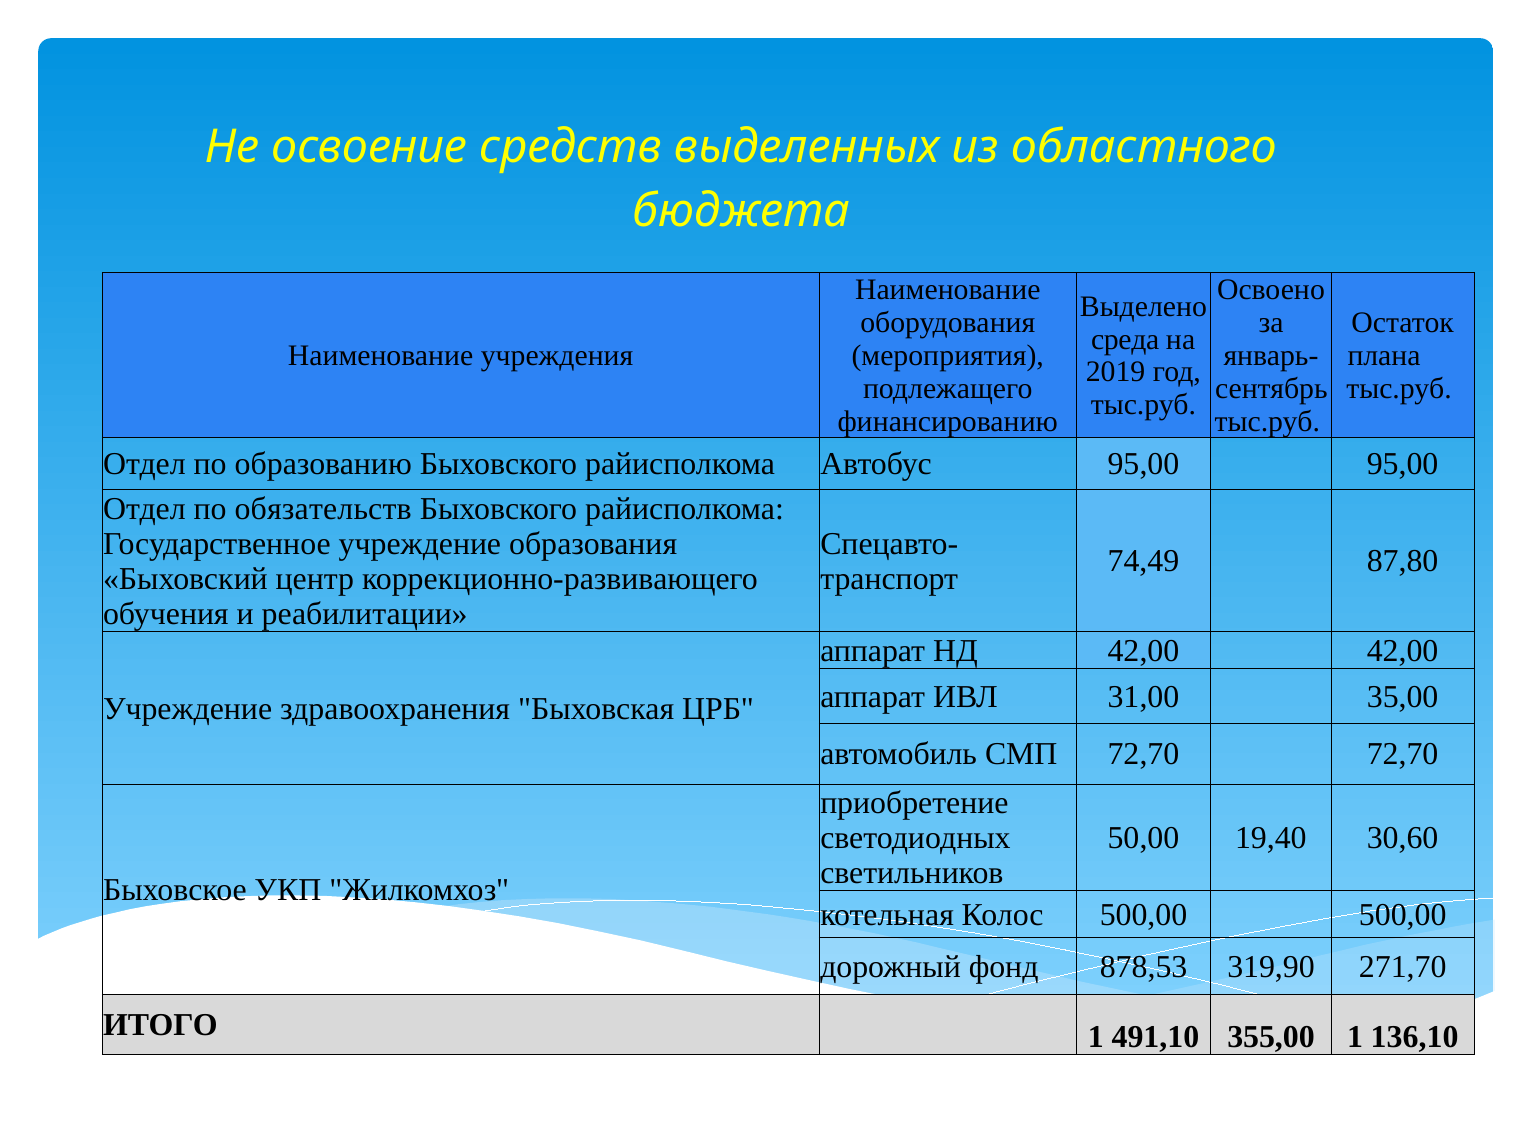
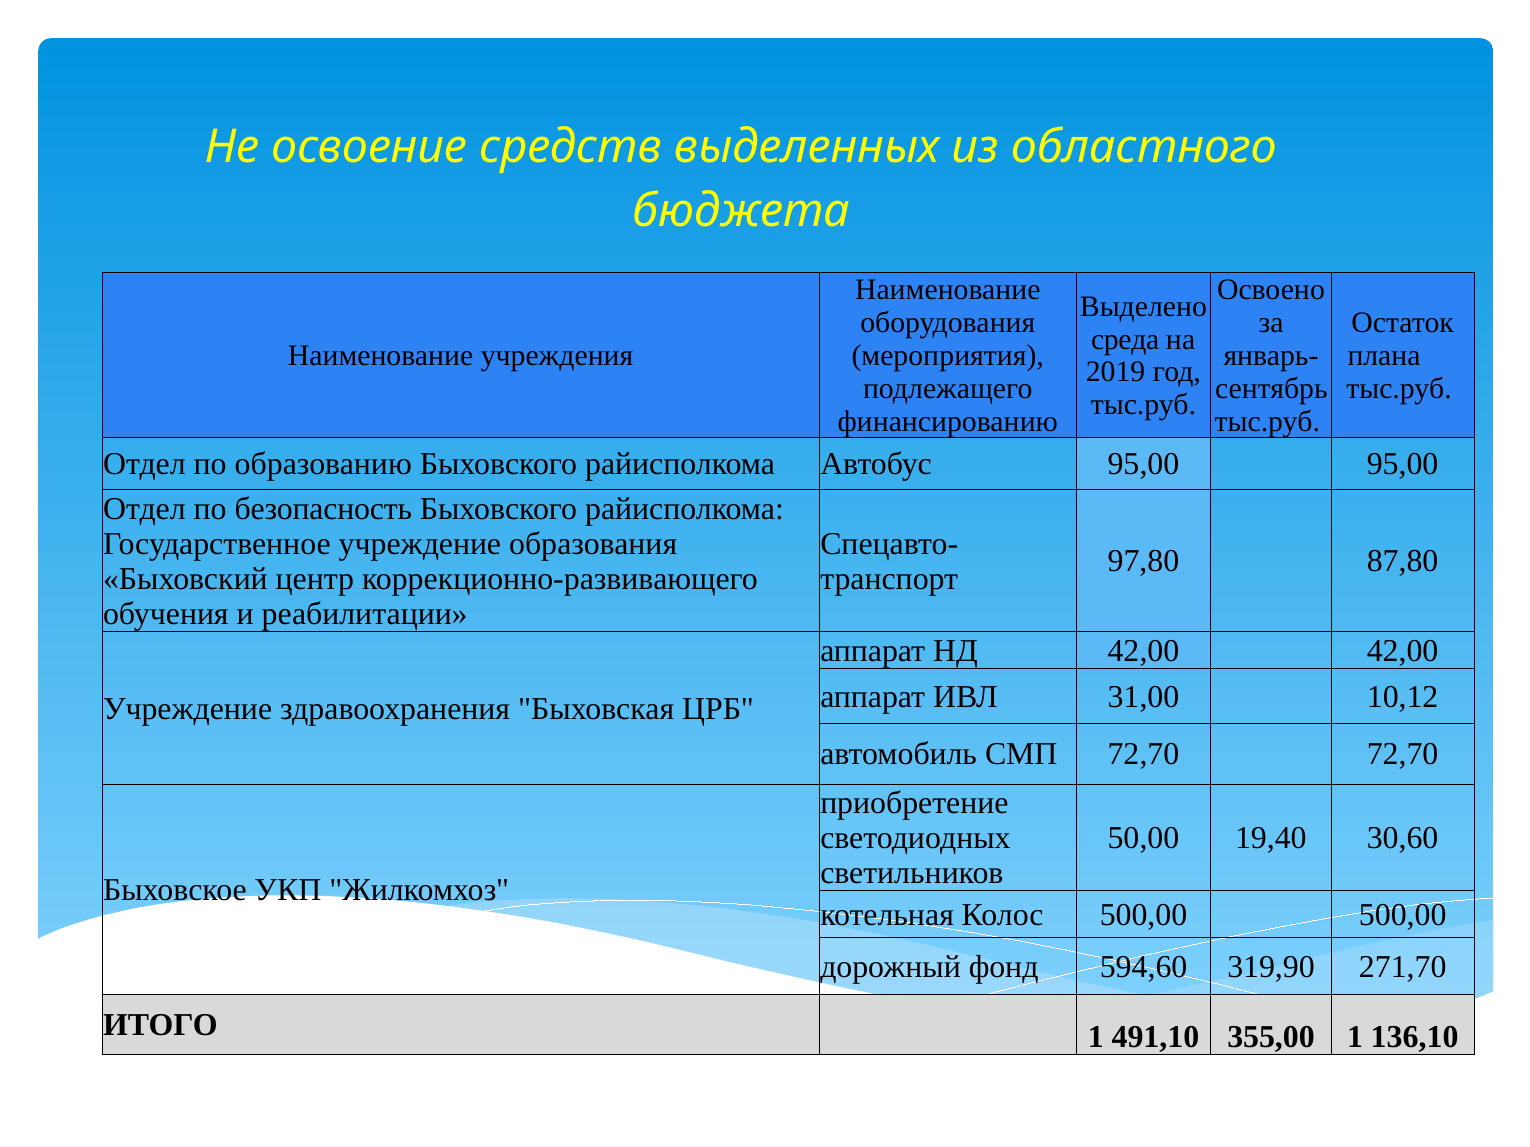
обязательств: обязательств -> безопасность
74,49: 74,49 -> 97,80
35,00: 35,00 -> 10,12
878,53: 878,53 -> 594,60
